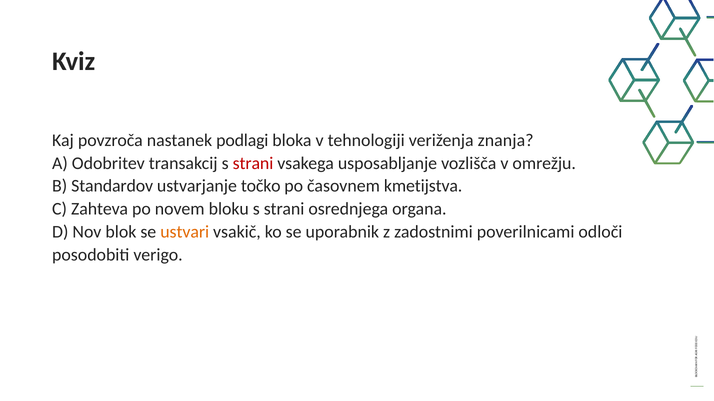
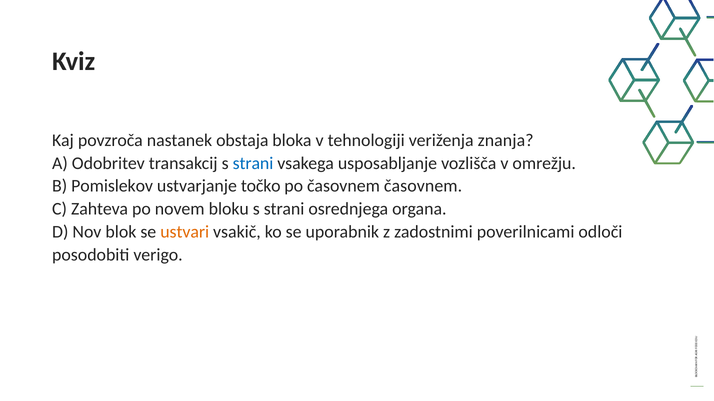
podlagi: podlagi -> obstaja
strani at (253, 163) colour: red -> blue
Standardov: Standardov -> Pomislekov
časovnem kmetijstva: kmetijstva -> časovnem
